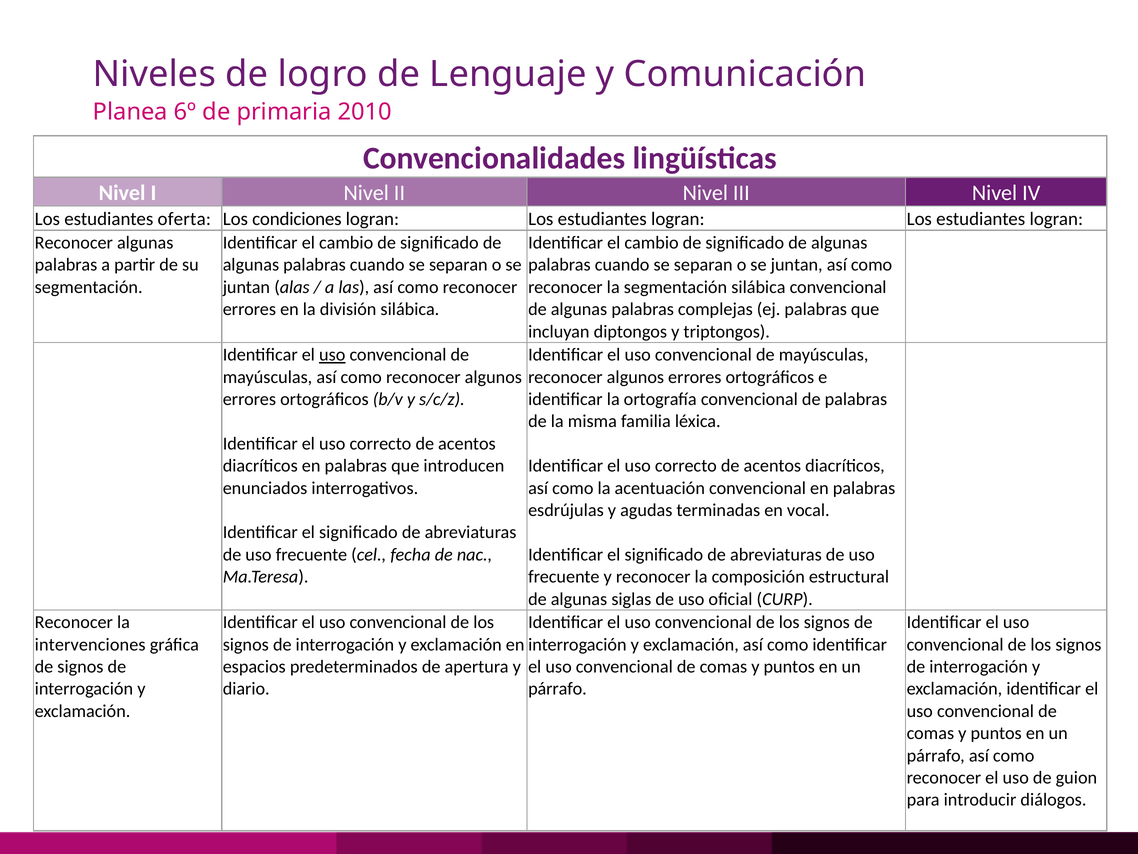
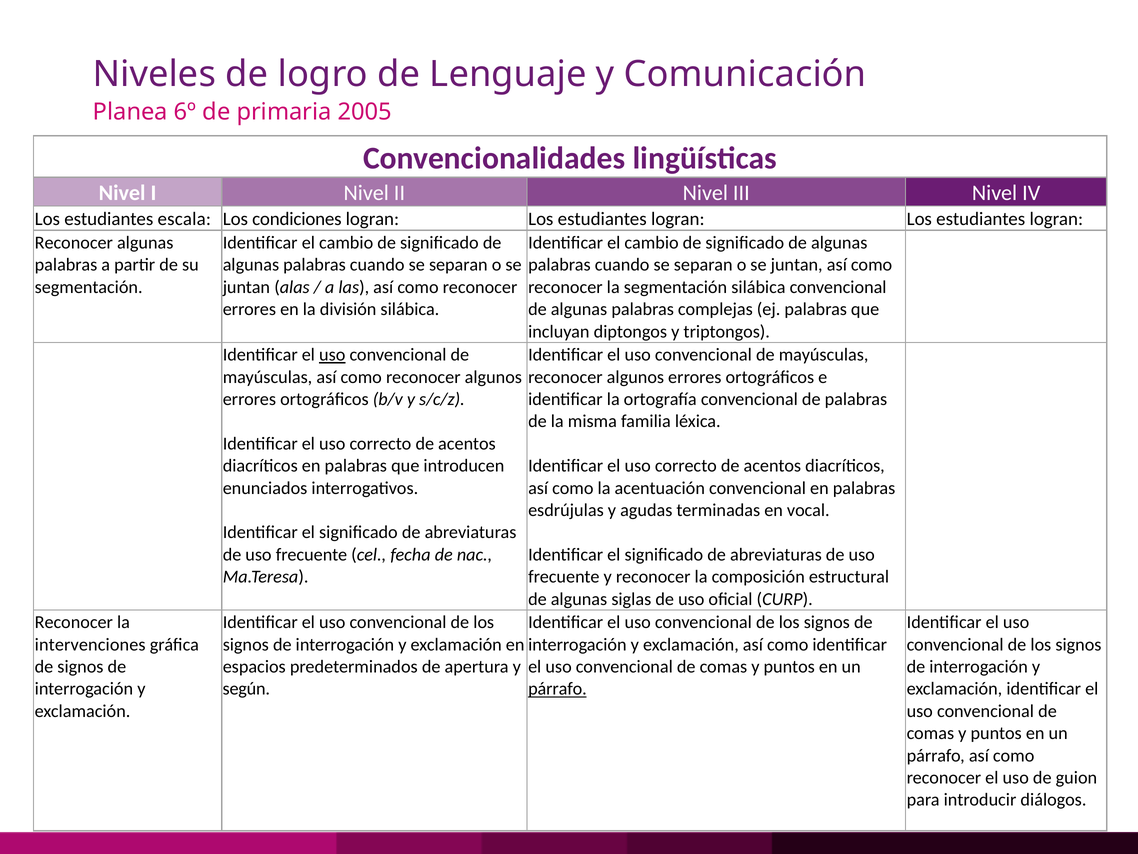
2010: 2010 -> 2005
oferta: oferta -> escala
diario: diario -> según
párrafo at (557, 689) underline: none -> present
